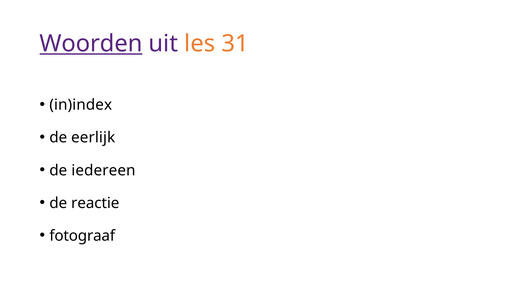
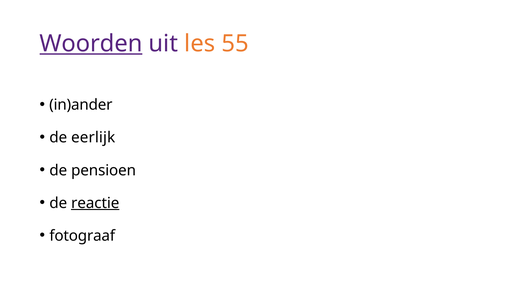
31: 31 -> 55
in)index: in)index -> in)ander
iedereen: iedereen -> pensioen
reactie underline: none -> present
